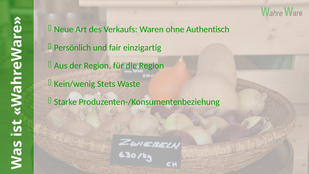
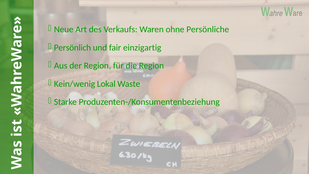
Authentisch: Authentisch -> Persönliche
Stets: Stets -> Lokal
